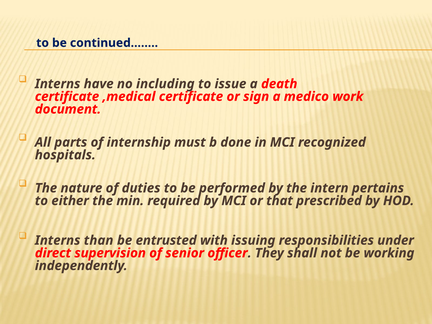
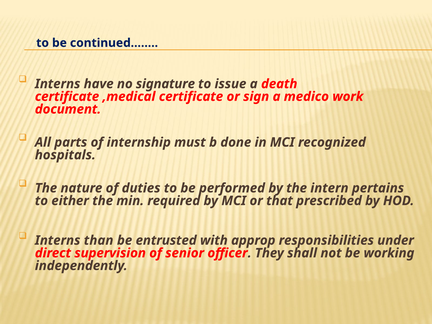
including: including -> signature
issuing: issuing -> approp
